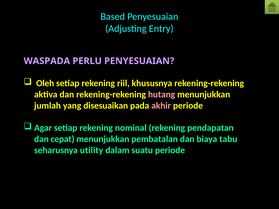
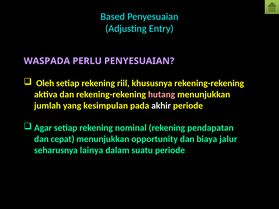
disesuaikan: disesuaikan -> kesimpulan
akhir colour: pink -> white
pembatalan: pembatalan -> opportunity
tabu: tabu -> jalur
utility: utility -> lainya
